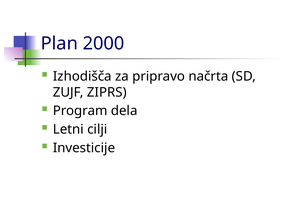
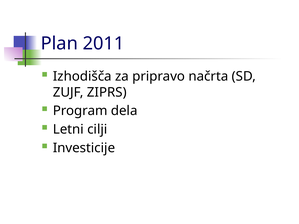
2000: 2000 -> 2011
